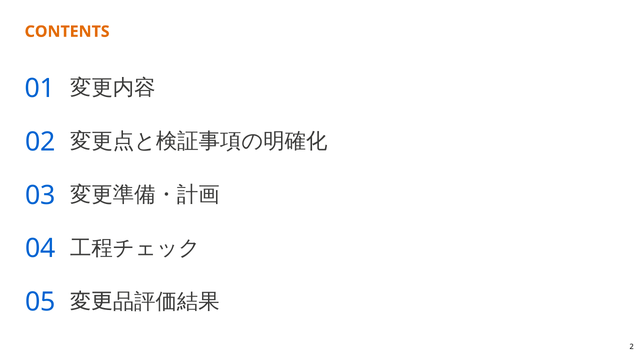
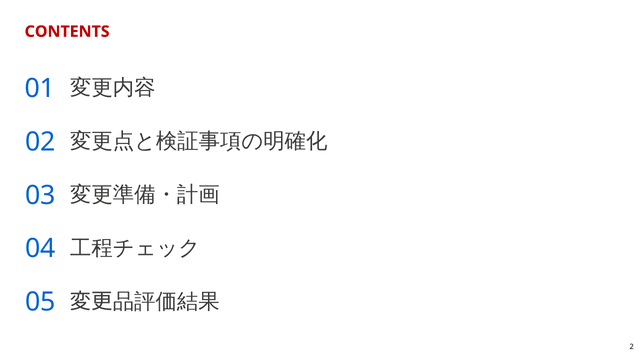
CONTENTS colour: orange -> red
